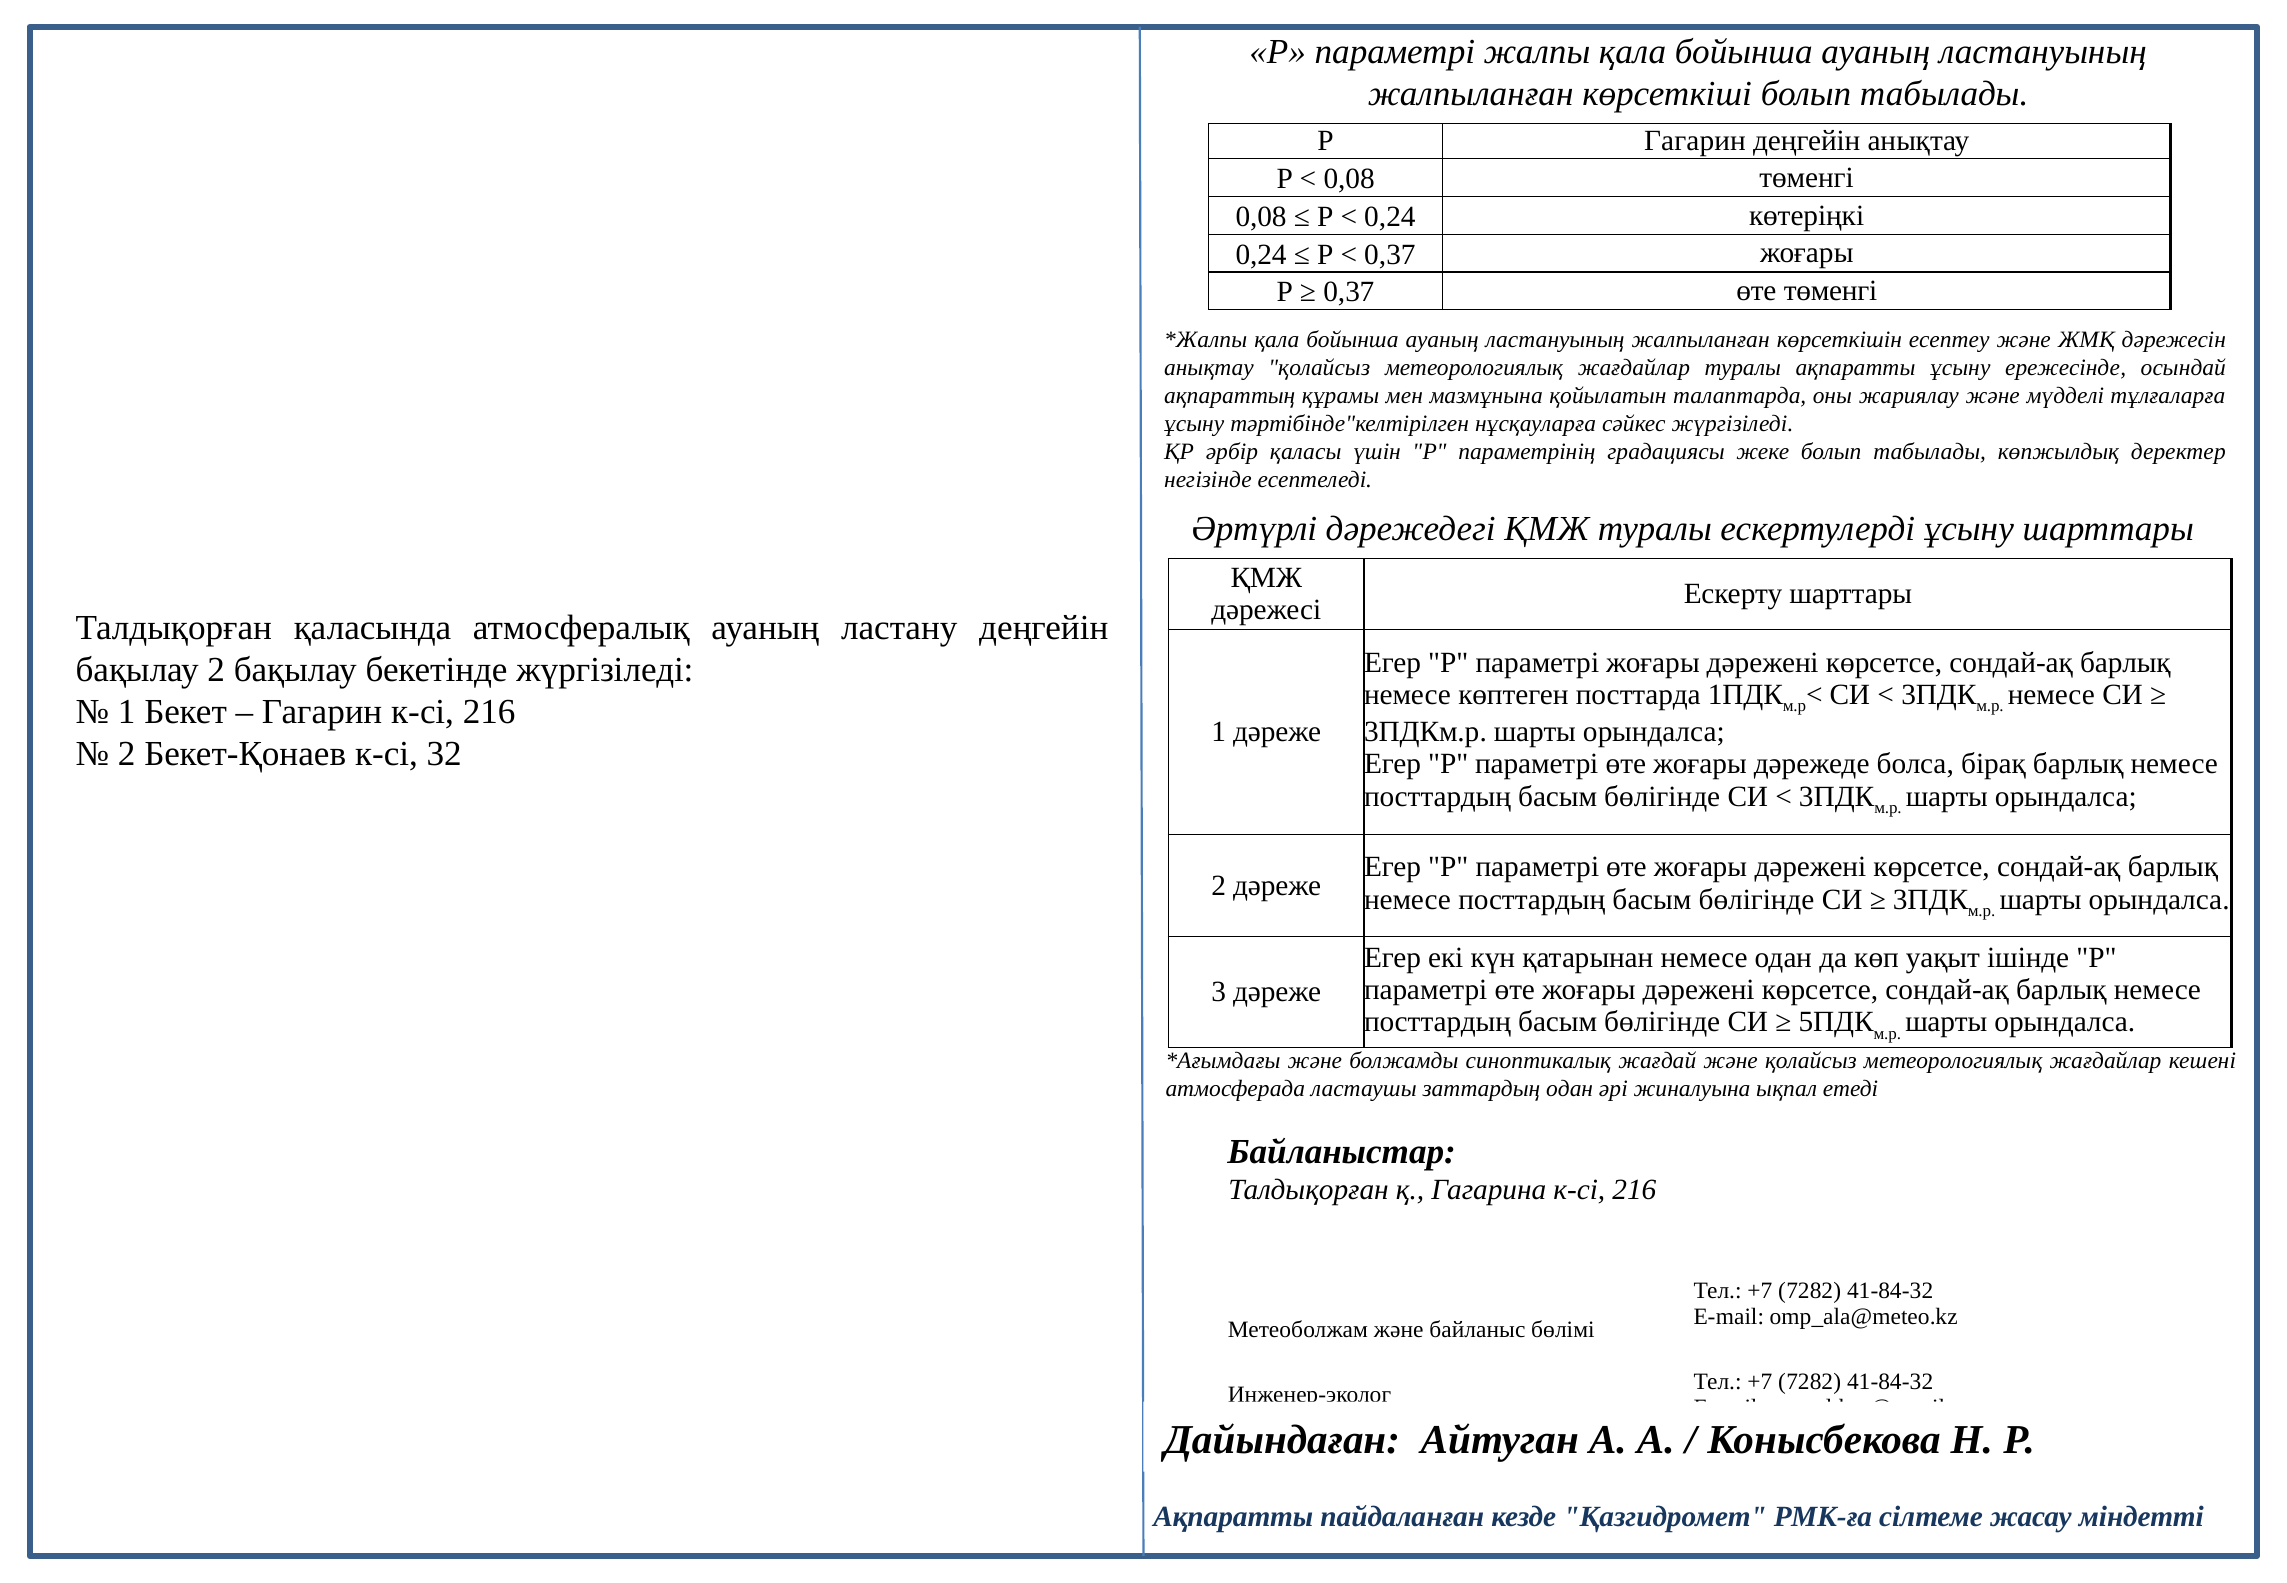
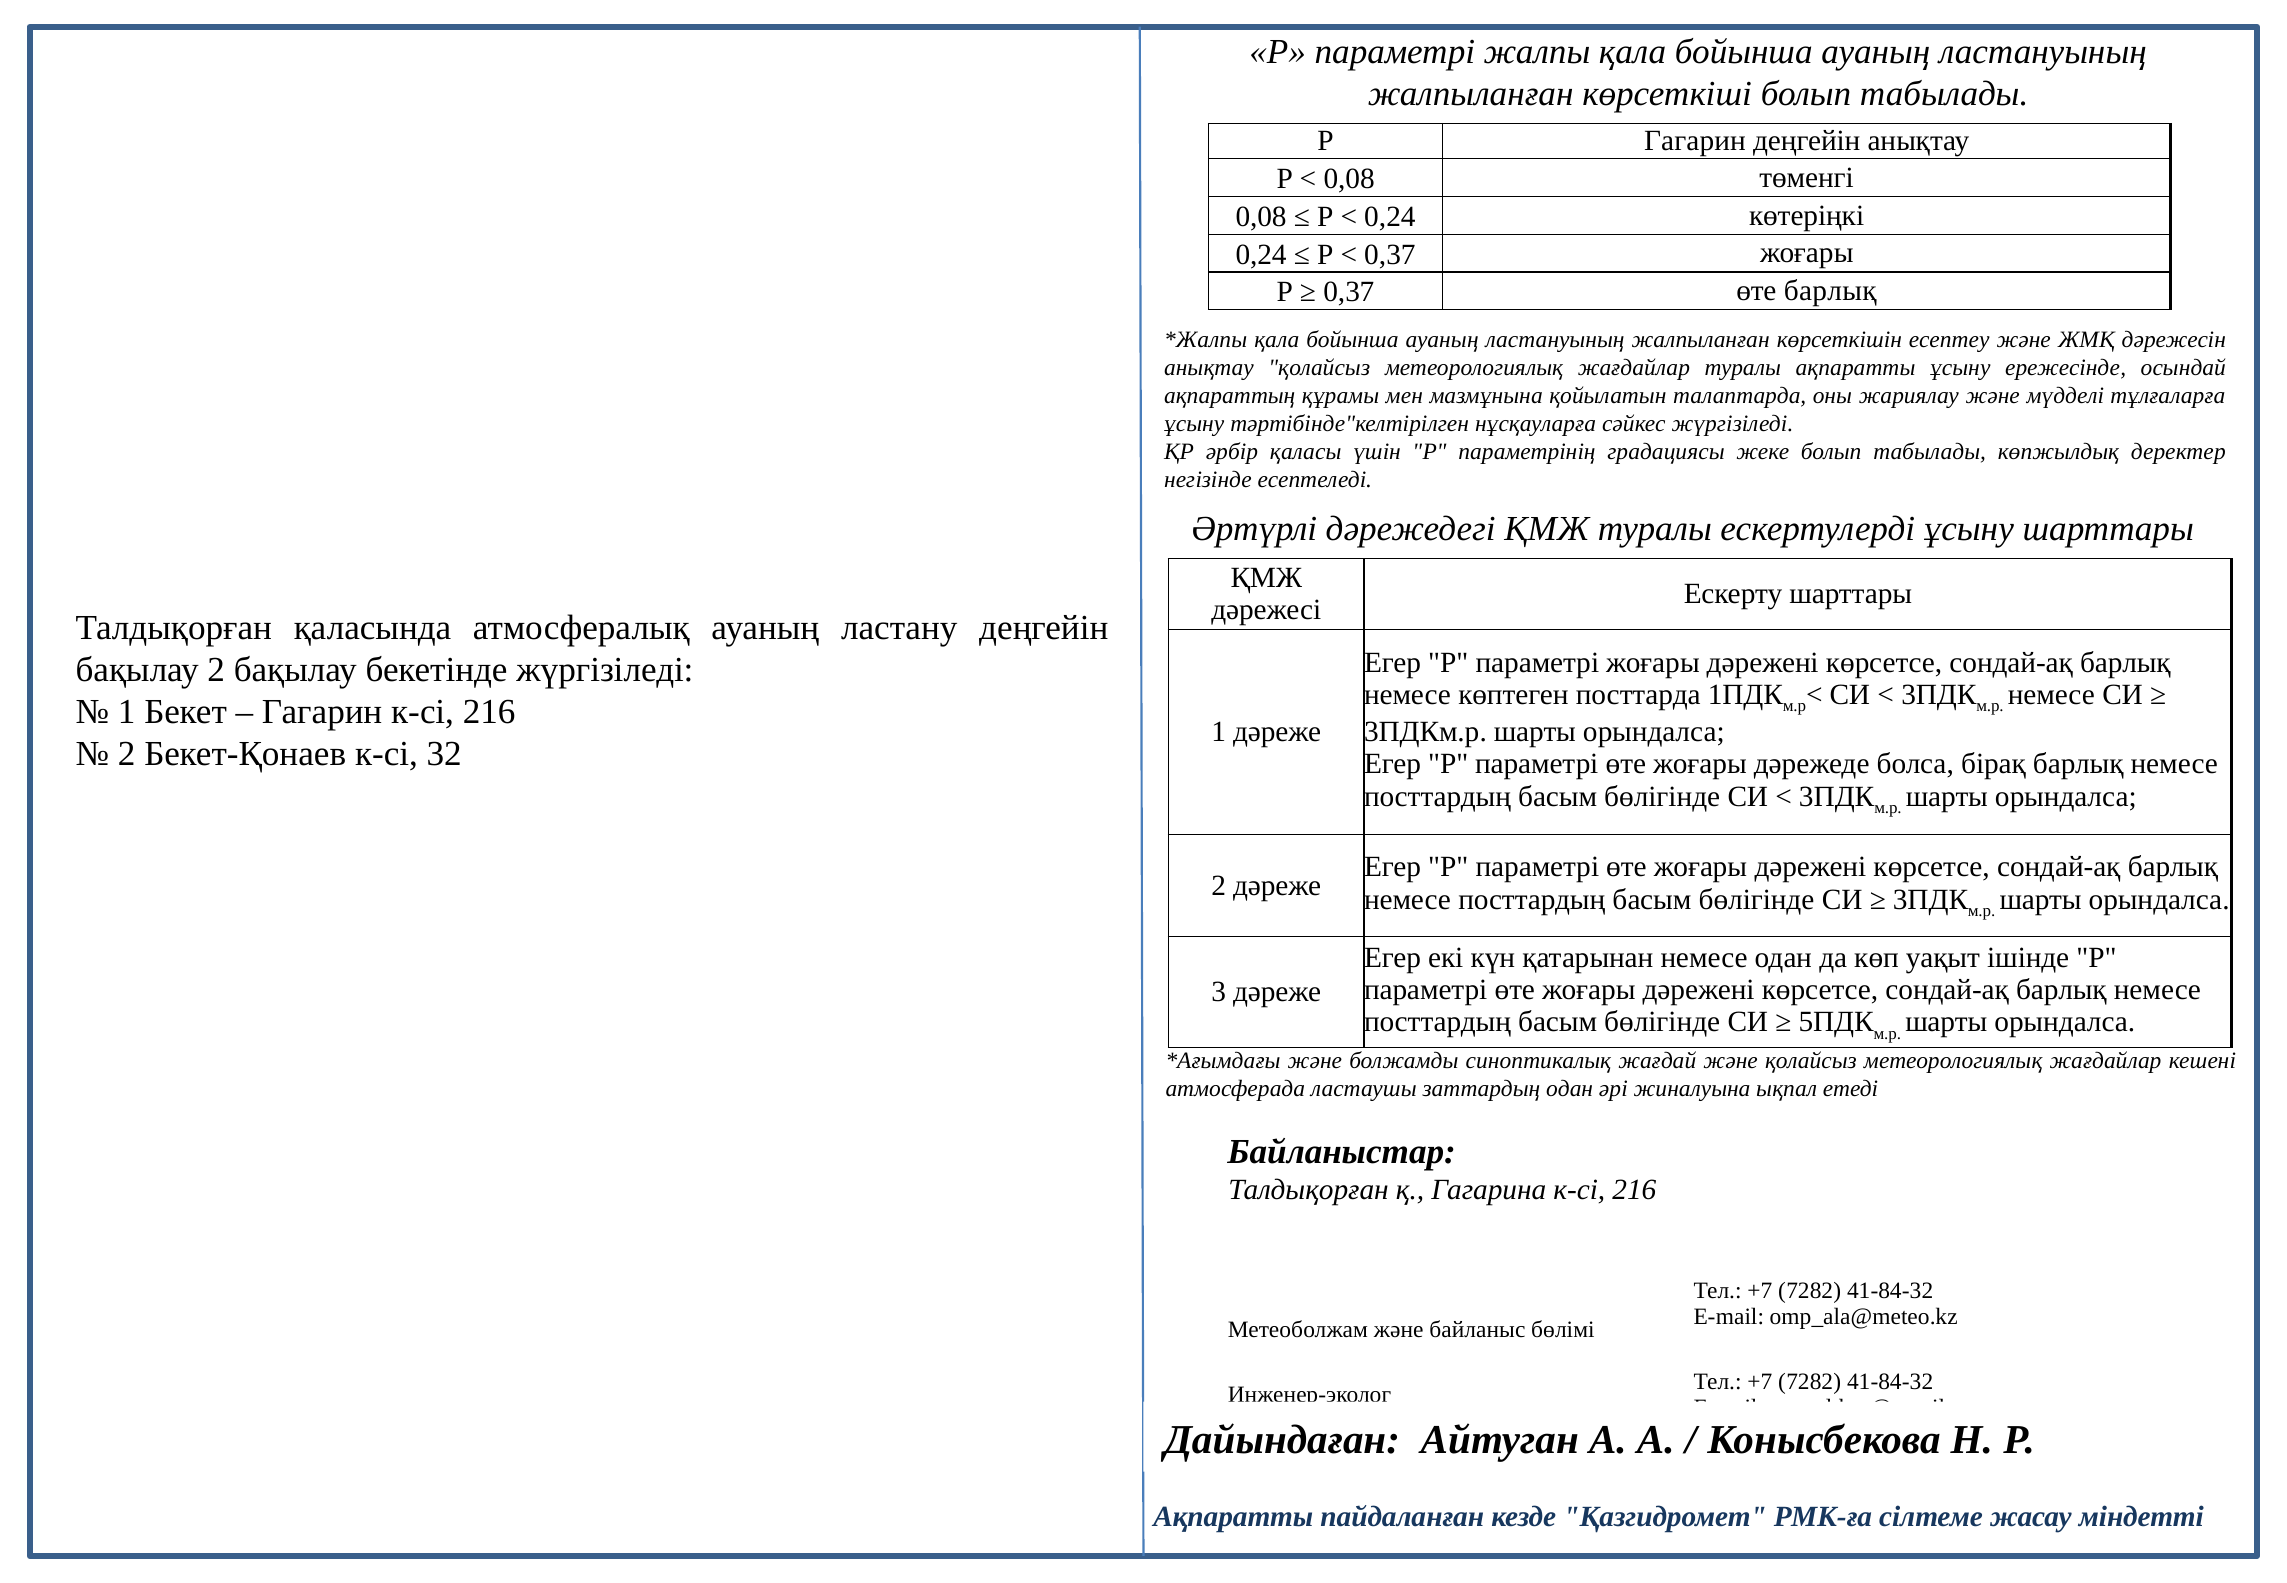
өте төменгі: төменгі -> барлық
